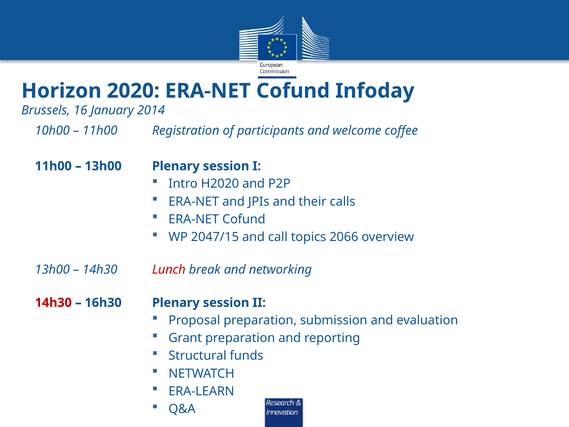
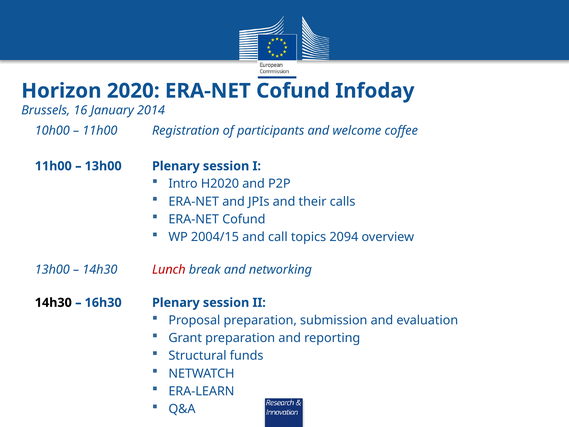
2047/15: 2047/15 -> 2004/15
2066: 2066 -> 2094
14h30 at (53, 303) colour: red -> black
